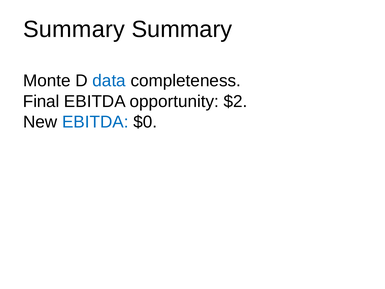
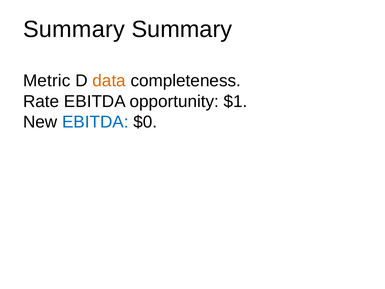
Monte: Monte -> Metric
data colour: blue -> orange
Final: Final -> Rate
$2: $2 -> $1
